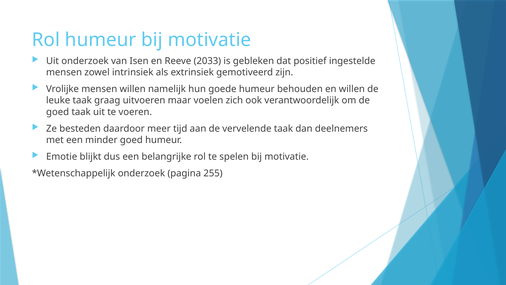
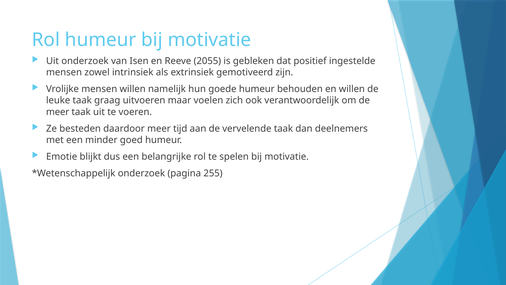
2033: 2033 -> 2055
goed at (58, 112): goed -> meer
